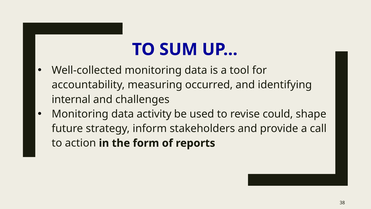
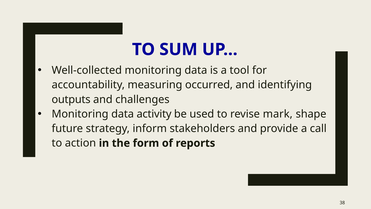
internal: internal -> outputs
could: could -> mark
